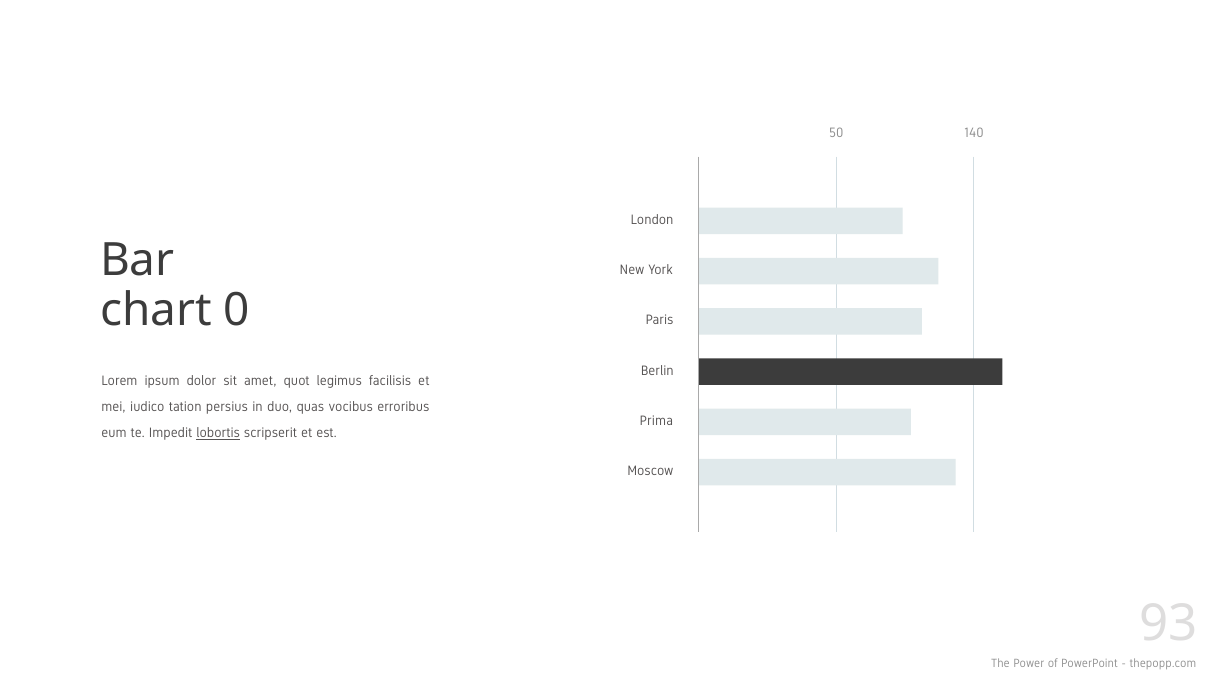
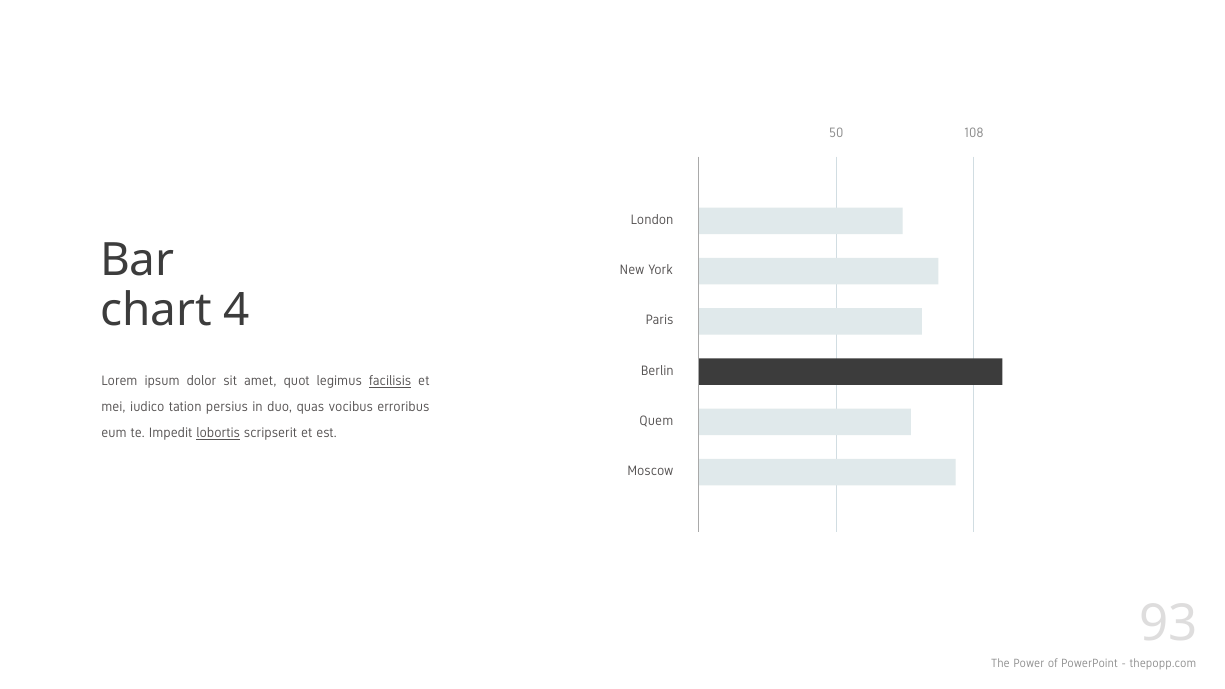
140: 140 -> 108
0: 0 -> 4
facilisis underline: none -> present
Prima: Prima -> Quem
